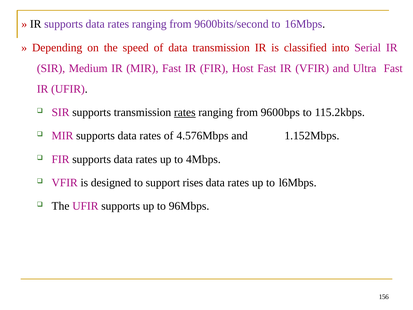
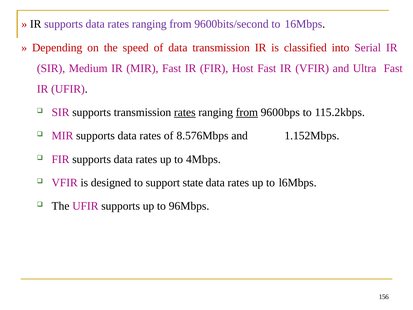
from at (247, 112) underline: none -> present
4.576Mbps: 4.576Mbps -> 8.576Mbps
rises: rises -> state
